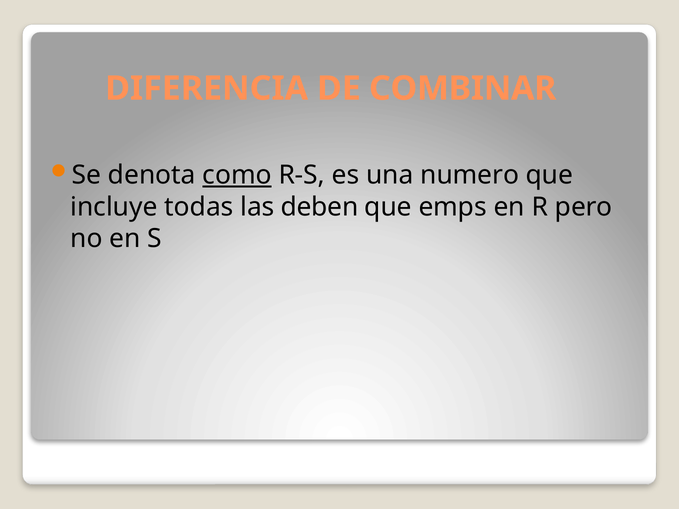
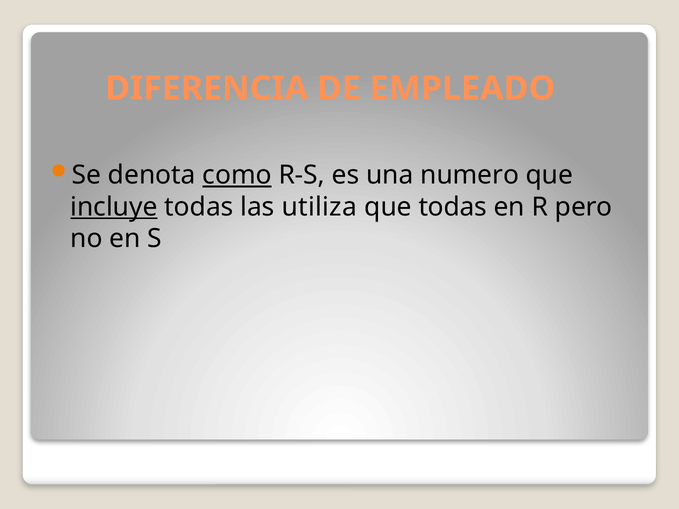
COMBINAR: COMBINAR -> EMPLEADO
incluye underline: none -> present
deben: deben -> utiliza
que emps: emps -> todas
